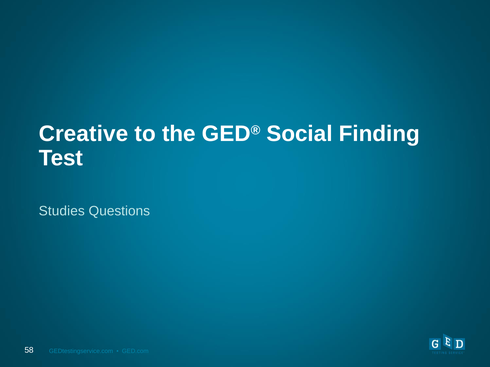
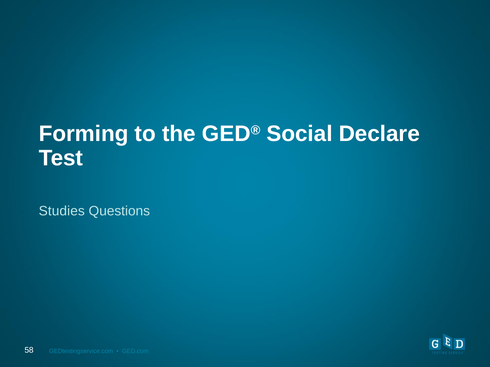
Creative: Creative -> Forming
Finding: Finding -> Declare
